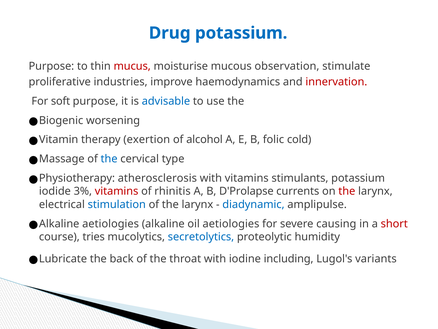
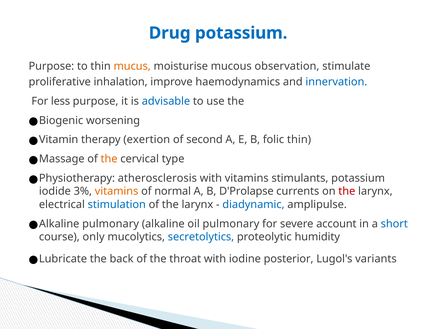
mucus colour: red -> orange
industries: industries -> inhalation
innervation colour: red -> blue
soft: soft -> less
alcohol: alcohol -> second
folic cold: cold -> thin
the at (109, 159) colour: blue -> orange
vitamins at (117, 191) colour: red -> orange
rhinitis: rhinitis -> normal
aetiologies at (111, 223): aetiologies -> pulmonary
oil aetiologies: aetiologies -> pulmonary
causing: causing -> account
short colour: red -> blue
tries: tries -> only
including: including -> posterior
